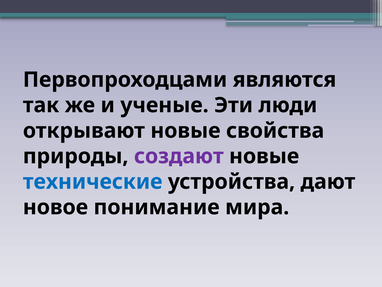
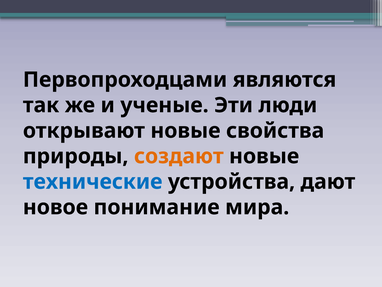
создают colour: purple -> orange
